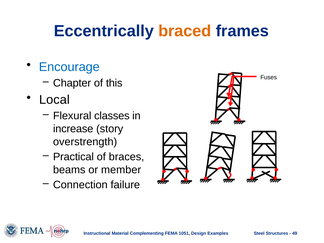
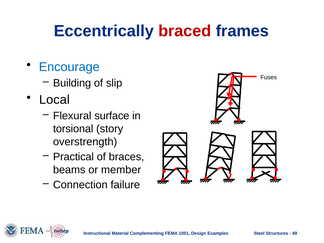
braced colour: orange -> red
Chapter: Chapter -> Building
this: this -> slip
classes: classes -> surface
increase: increase -> torsional
